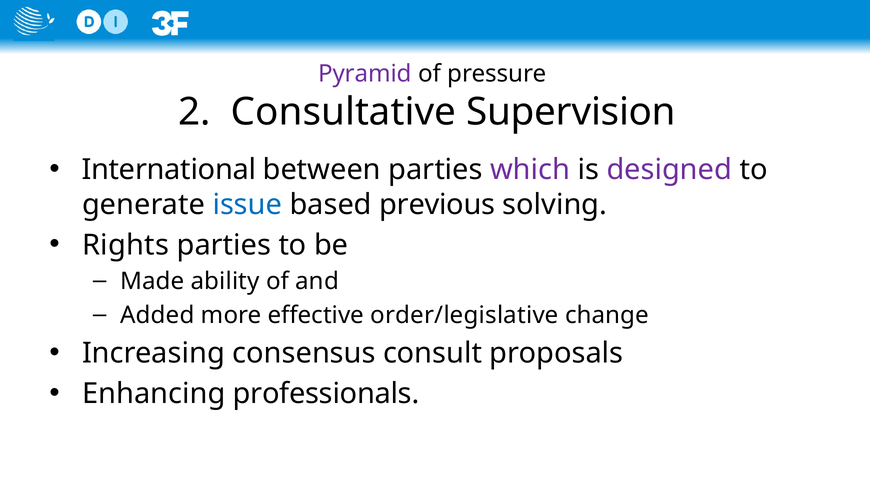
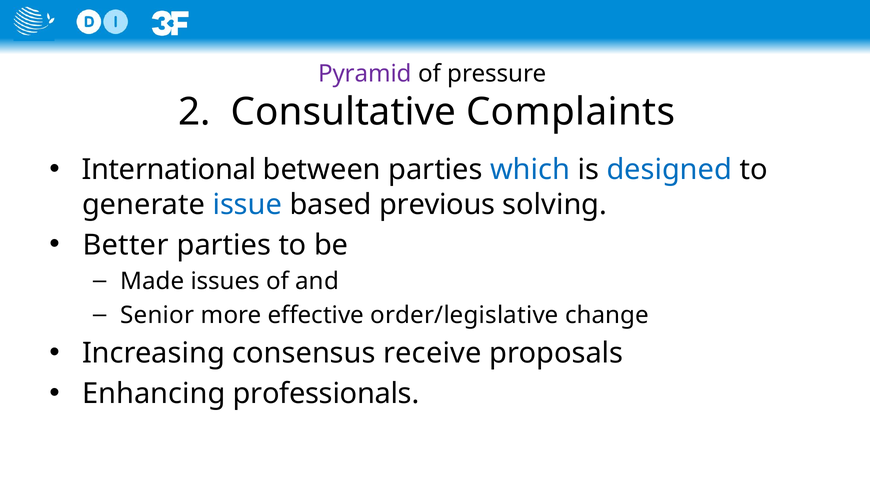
Supervision: Supervision -> Complaints
which colour: purple -> blue
designed colour: purple -> blue
Rights: Rights -> Better
ability: ability -> issues
Added: Added -> Senior
consult: consult -> receive
